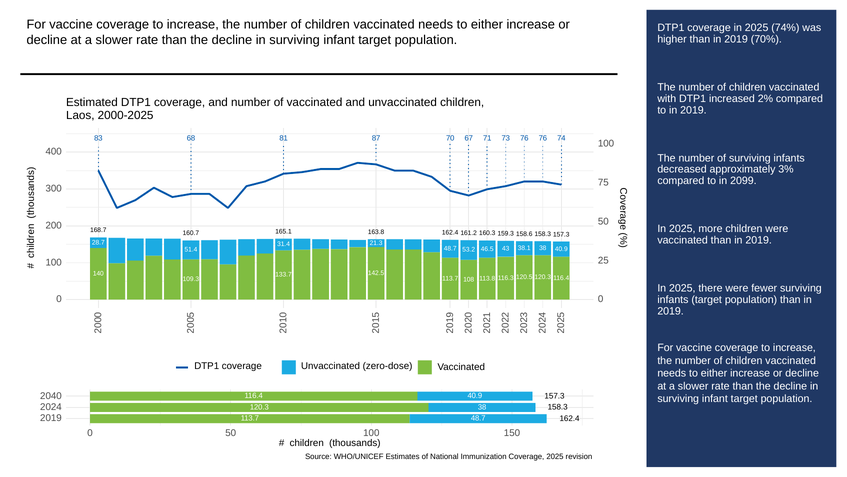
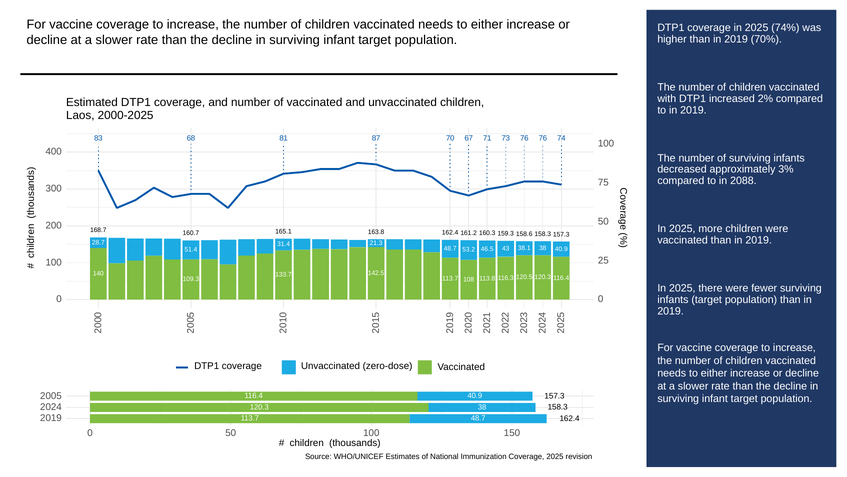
2099: 2099 -> 2088
2040: 2040 -> 2005
